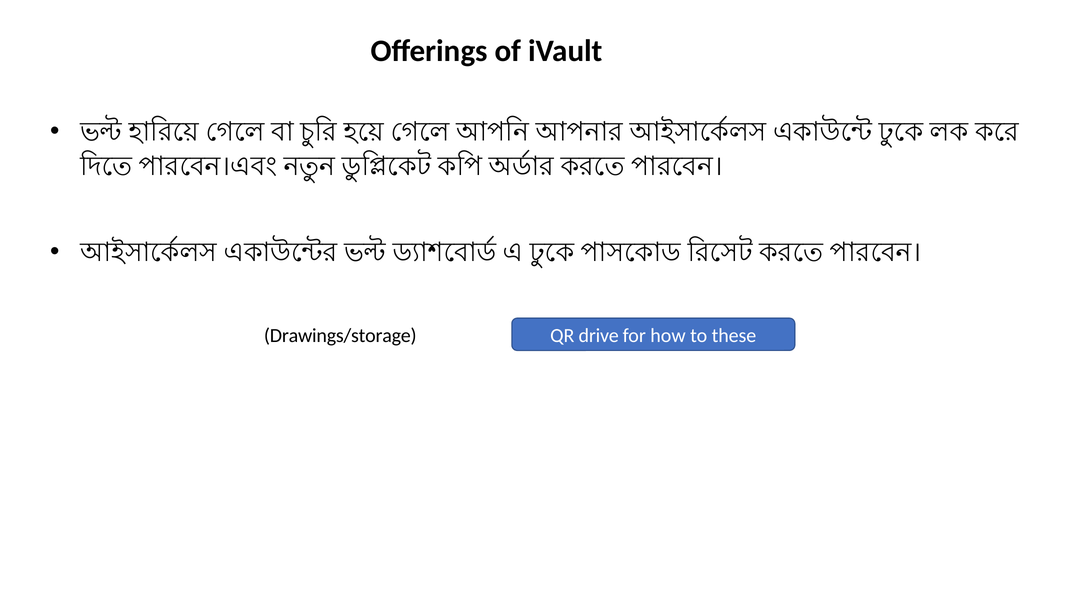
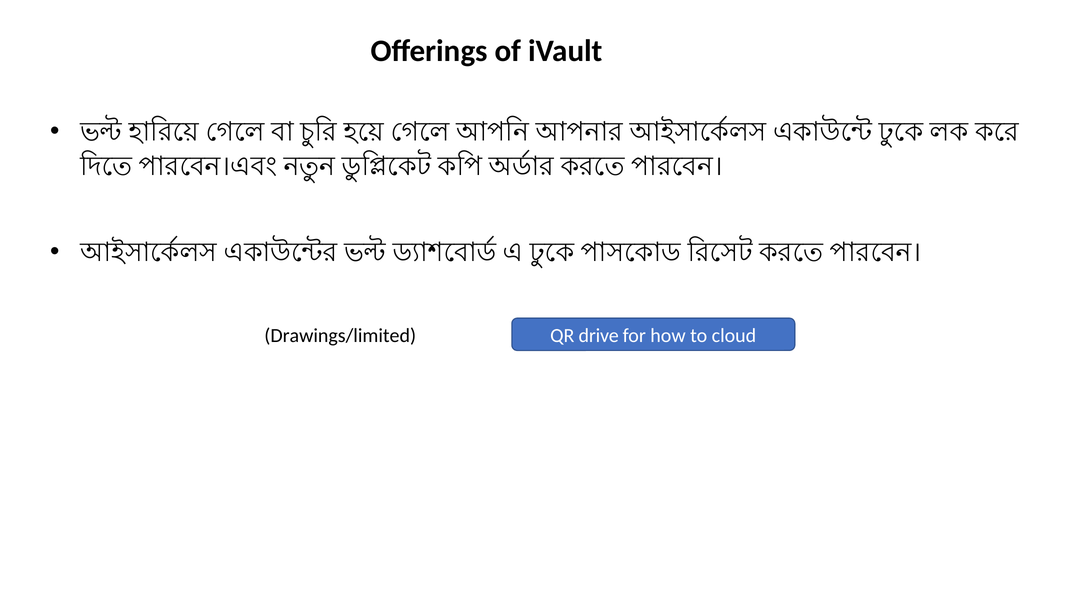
Drawings/storage: Drawings/storage -> Drawings/limited
these: these -> cloud
